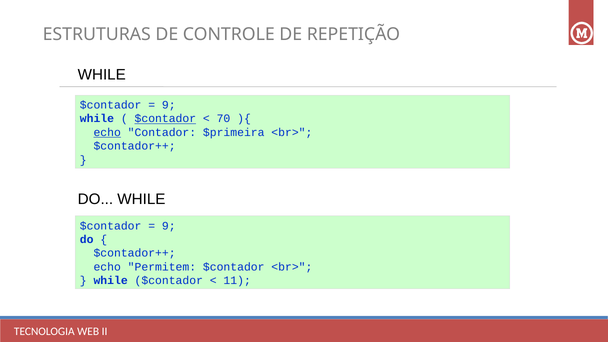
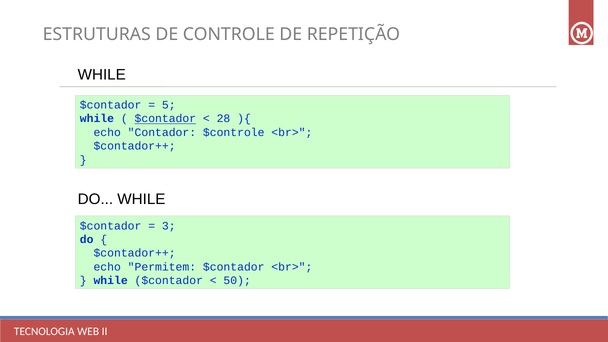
9 at (169, 105): 9 -> 5
70: 70 -> 28
echo at (107, 132) underline: present -> none
$primeira: $primeira -> $controle
9 at (169, 226): 9 -> 3
11: 11 -> 50
